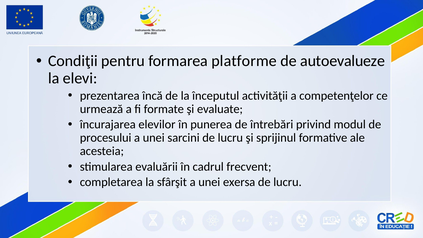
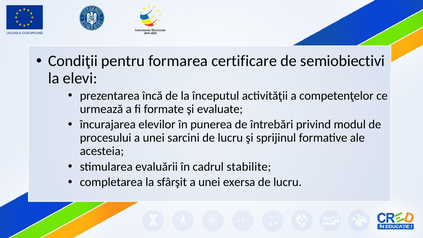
platforme: platforme -> certificare
autoevalueze: autoevalueze -> semiobiectivi
frecvent: frecvent -> stabilite
